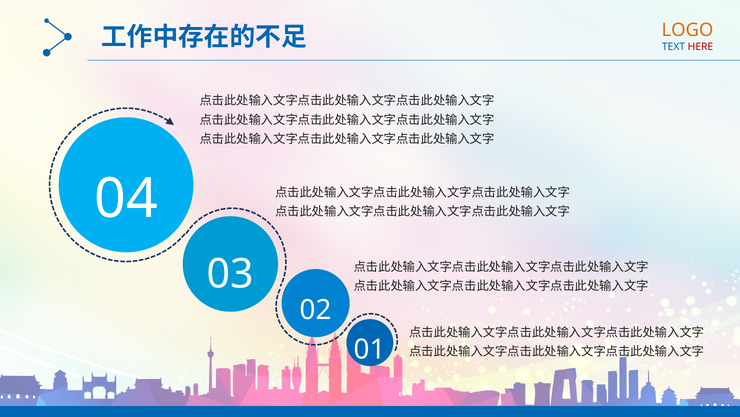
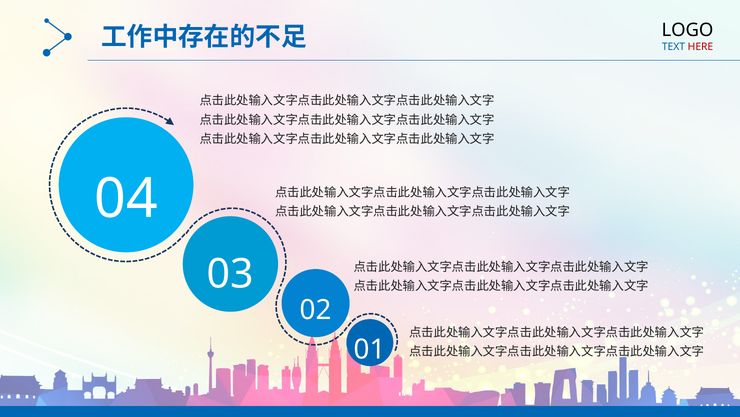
LOGO colour: orange -> black
